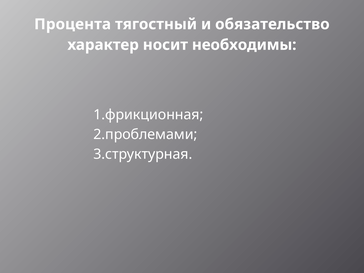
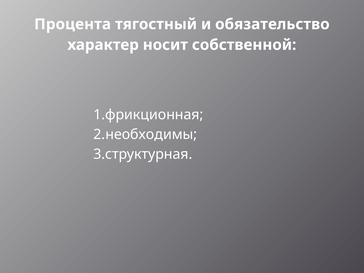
необходимы: необходимы -> собственной
2.проблемами: 2.проблемами -> 2.необходимы
